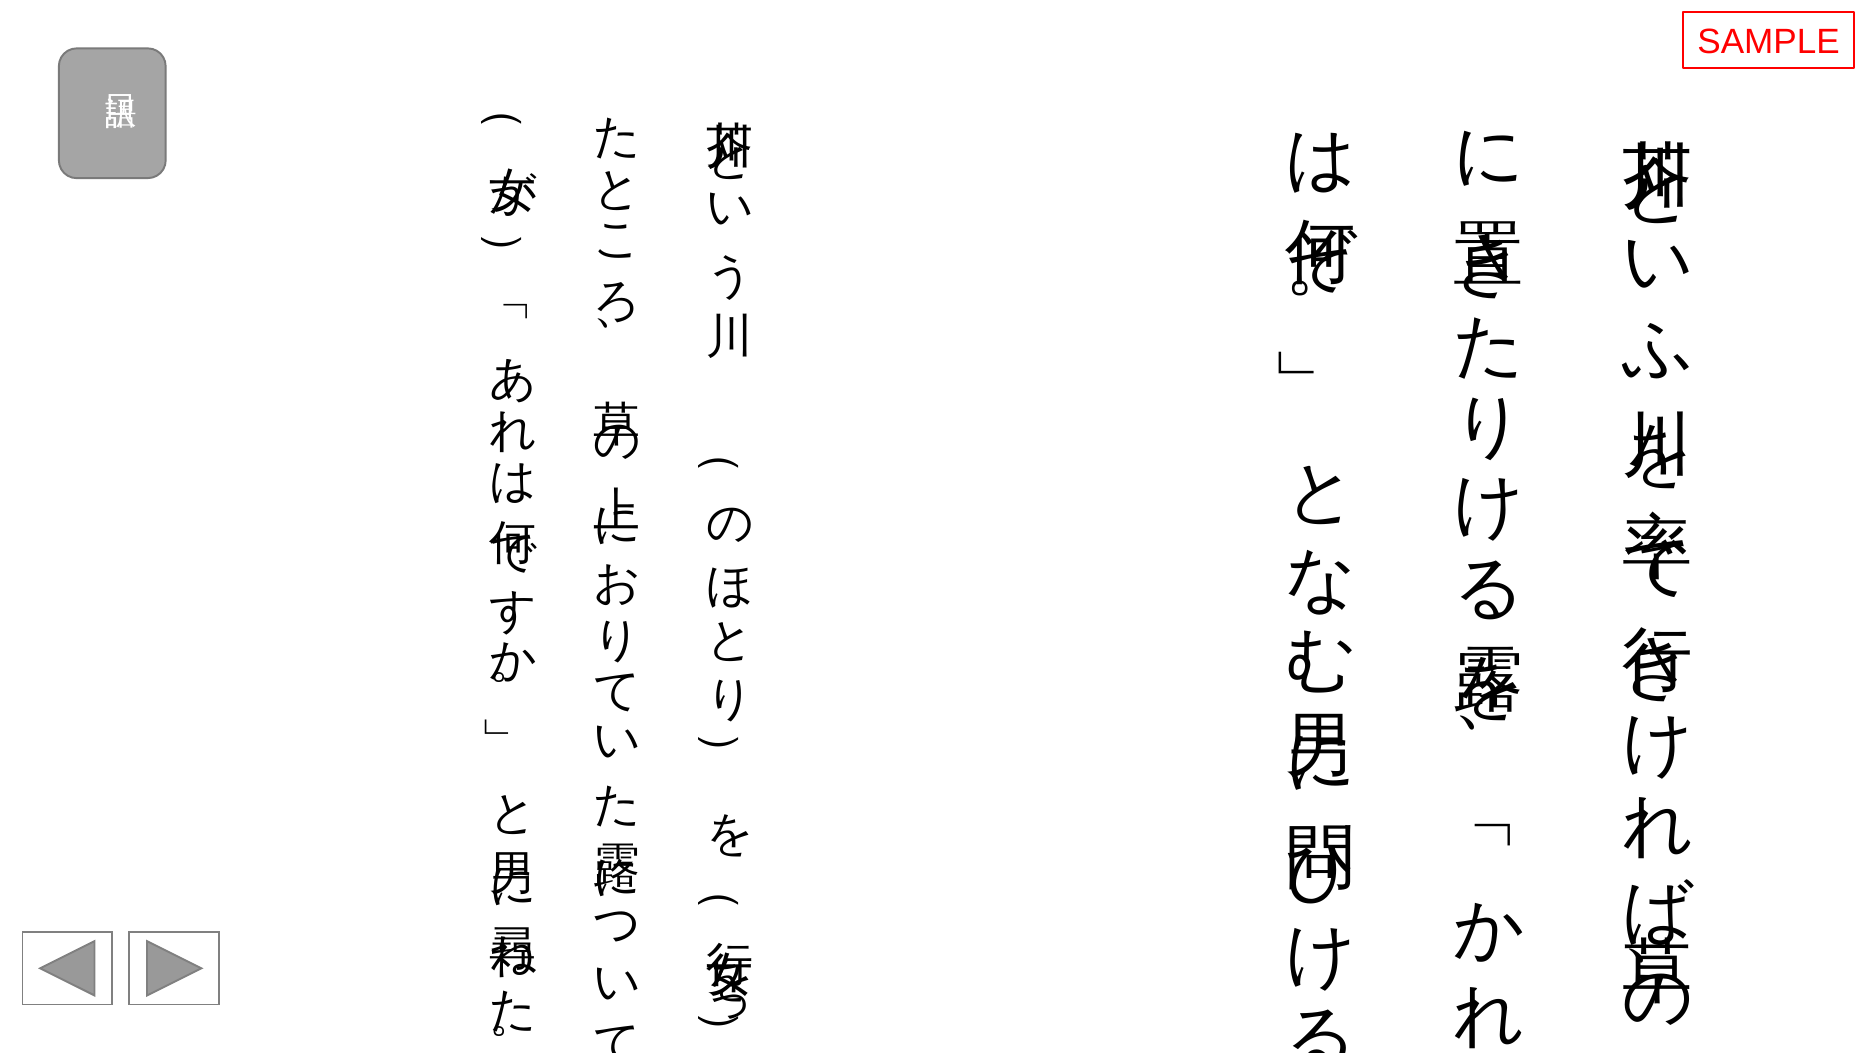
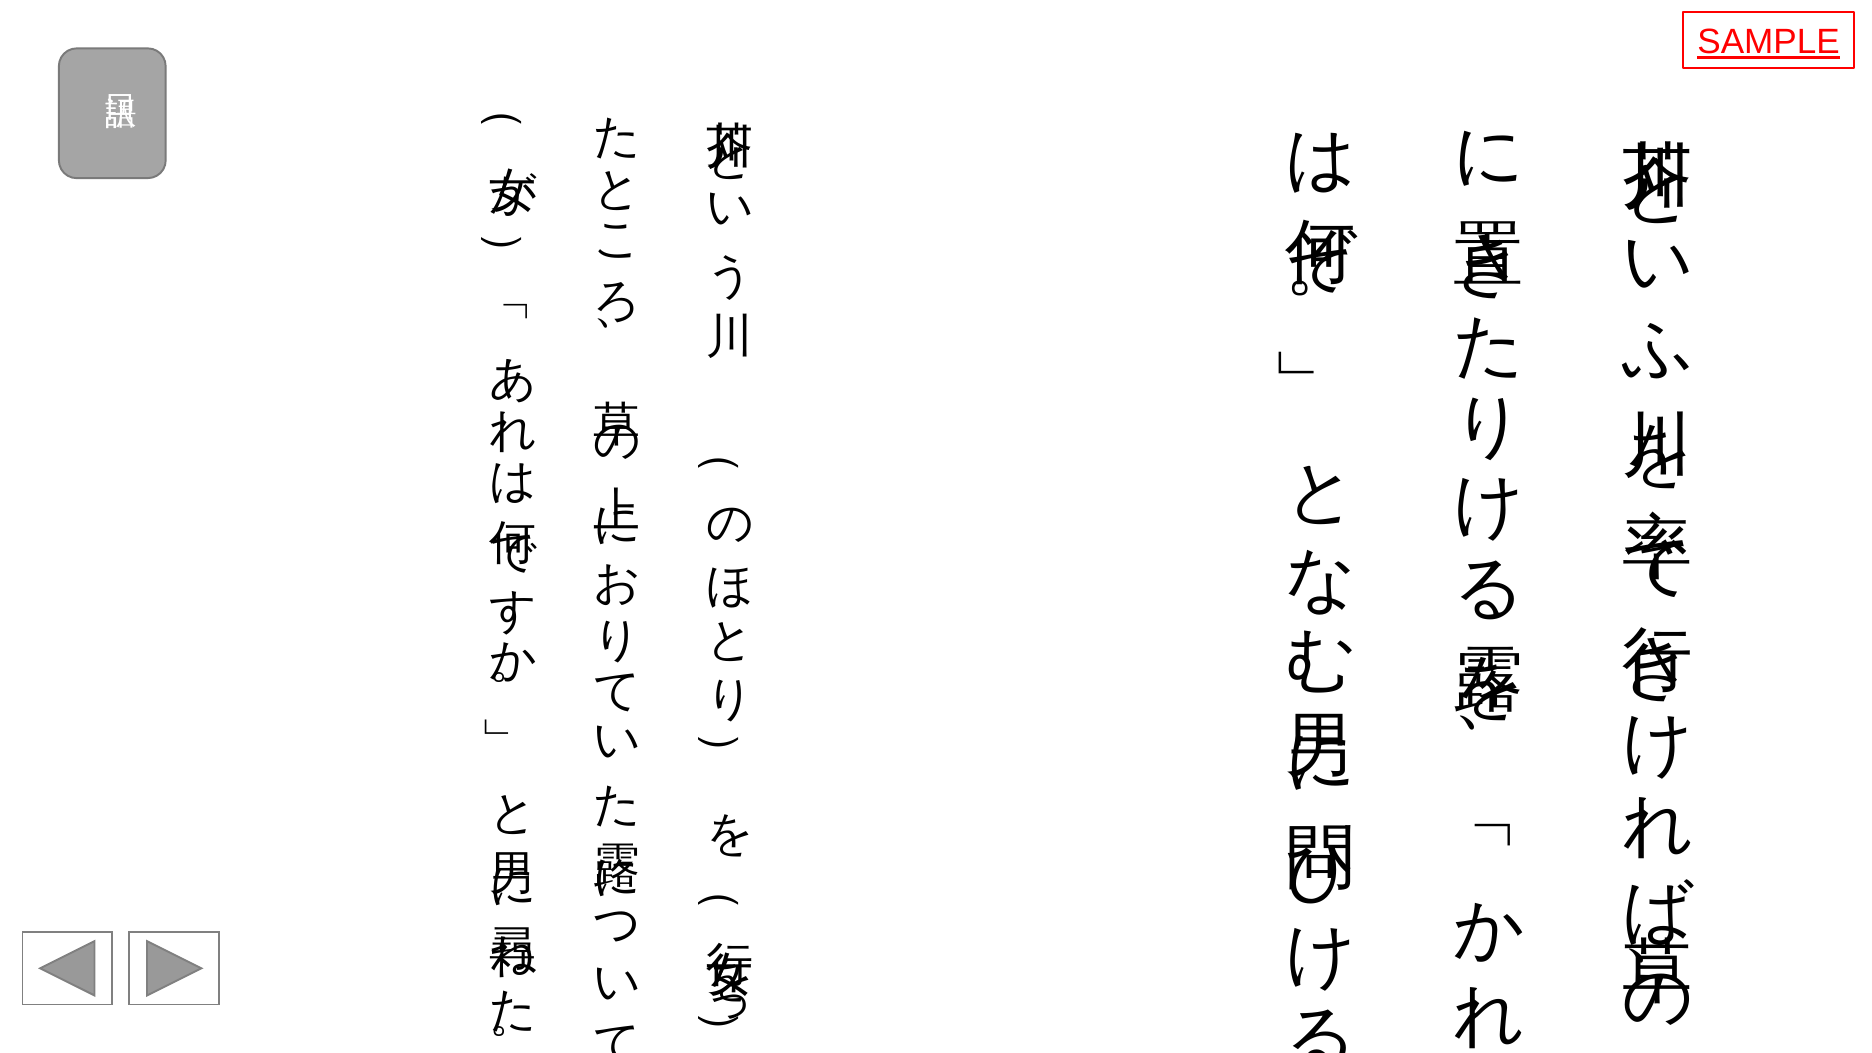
SAMPLE underline: none -> present
